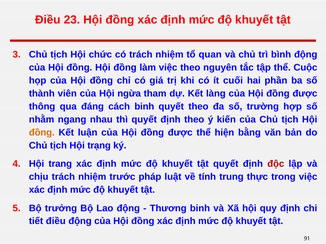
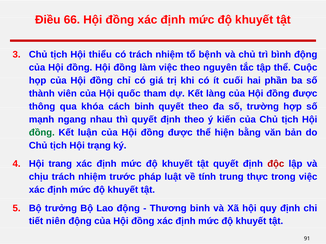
23: 23 -> 66
chức: chức -> thiểu
quan: quan -> bệnh
ngừa: ngừa -> quốc
đáng: đáng -> khóa
nhằm: nhằm -> mạnh
đồng at (42, 133) colour: orange -> green
tiết điều: điều -> niên
